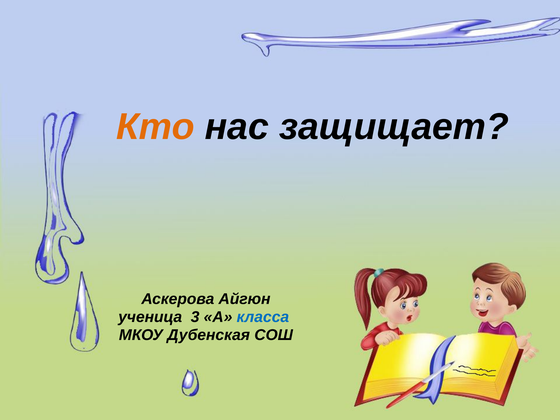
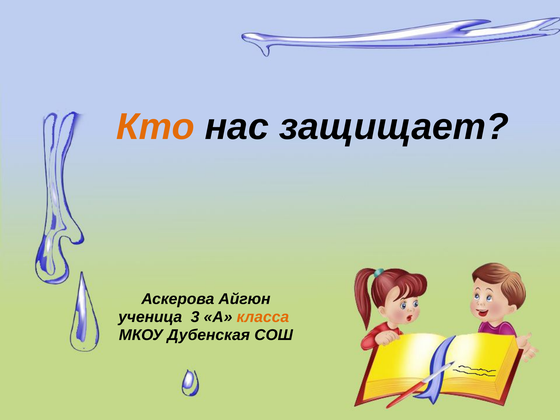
класса colour: blue -> orange
